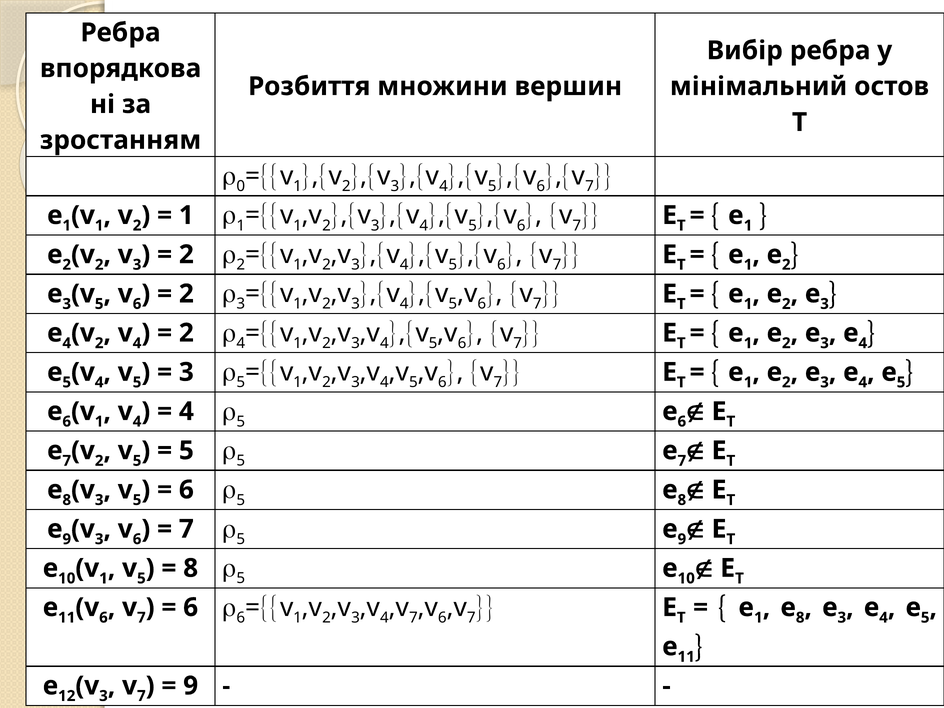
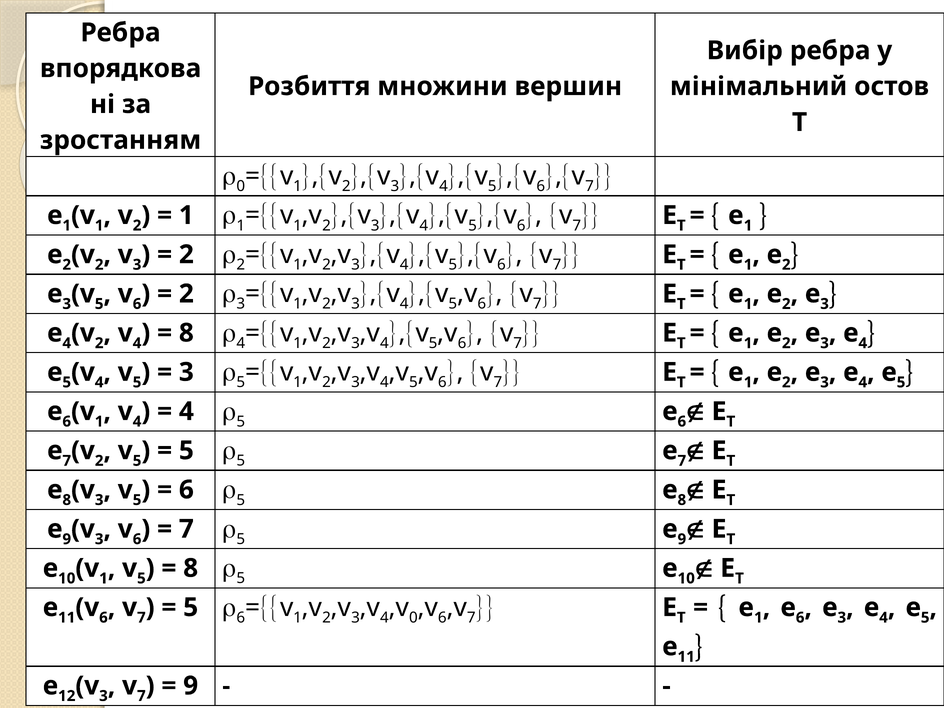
2 at (186, 333): 2 -> 8
6 at (191, 607): 6 -> 5
7 at (413, 618): 7 -> 0
8 at (800, 618): 8 -> 6
